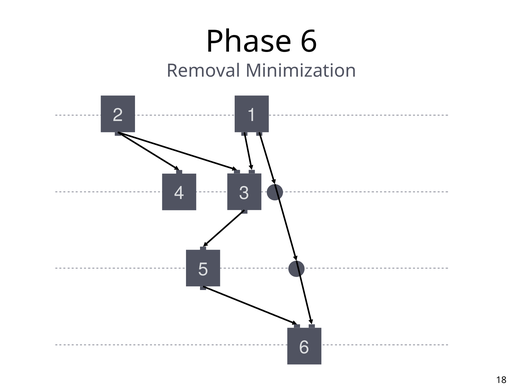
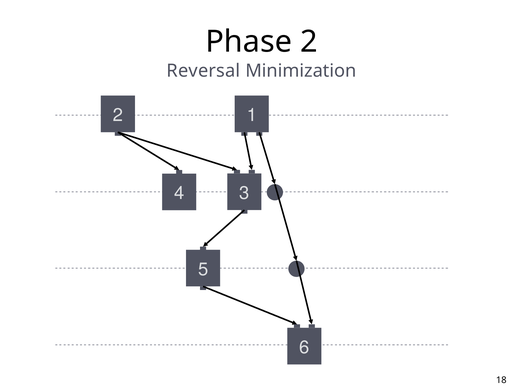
Phase 6: 6 -> 2
Removal: Removal -> Reversal
